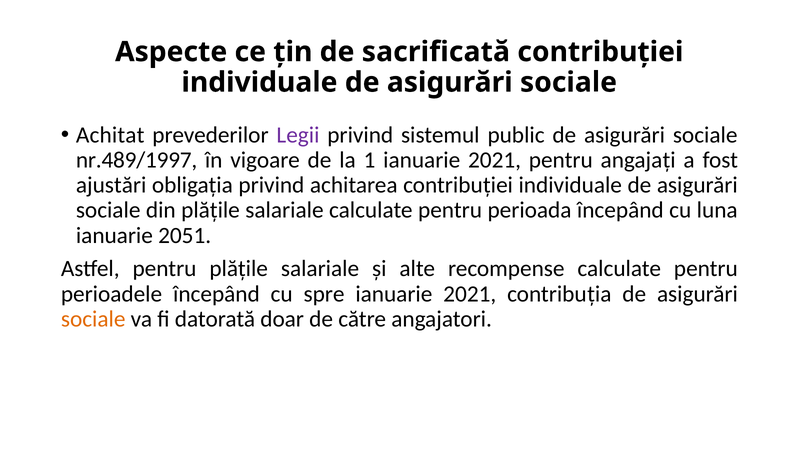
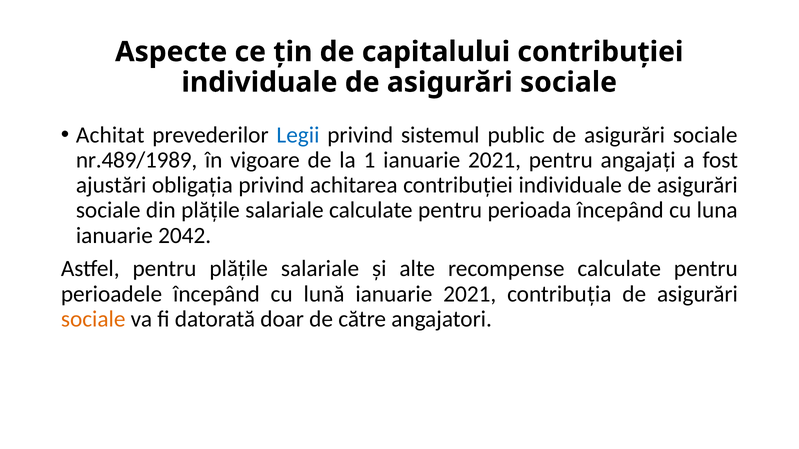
sacrificată: sacrificată -> capitalului
Legii colour: purple -> blue
nr.489/1997: nr.489/1997 -> nr.489/1989
2051: 2051 -> 2042
spre: spre -> lună
